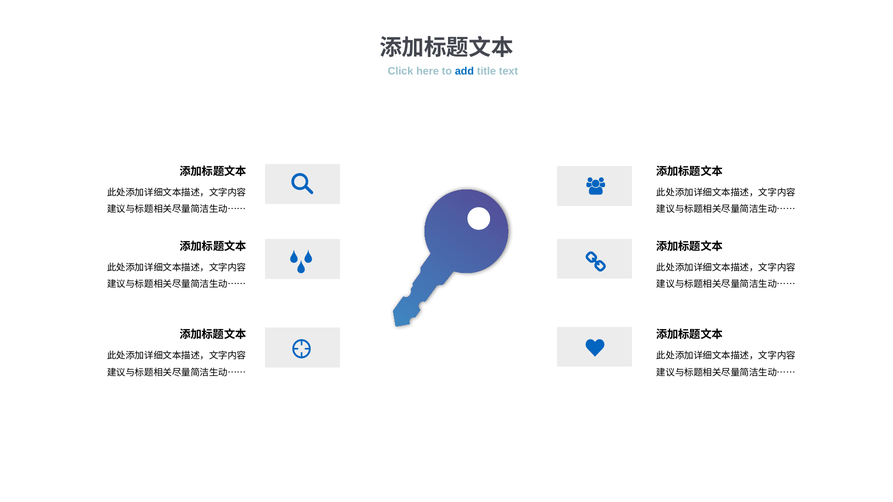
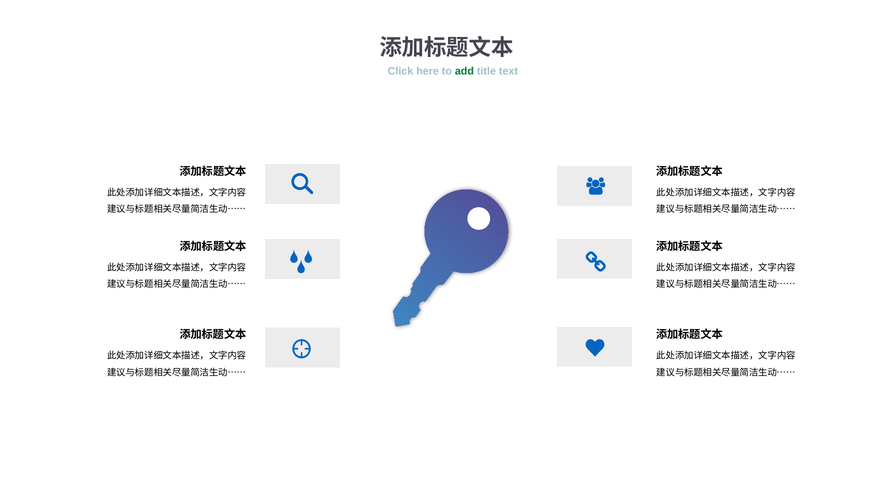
add colour: blue -> green
